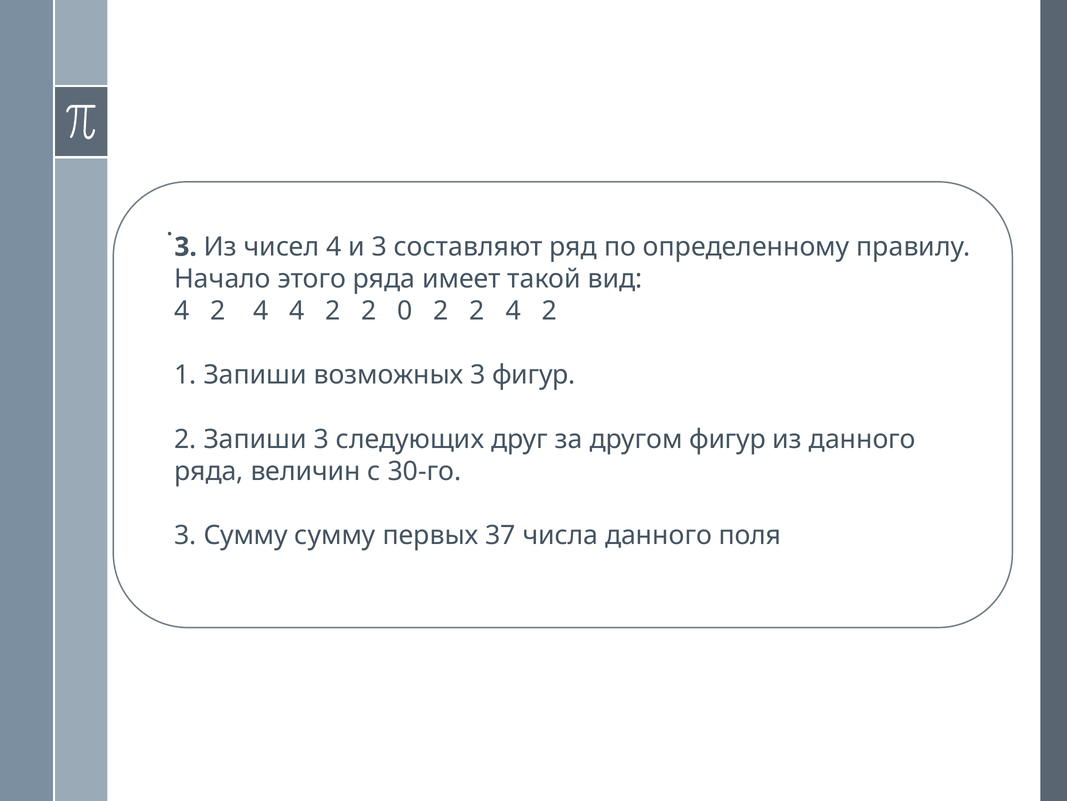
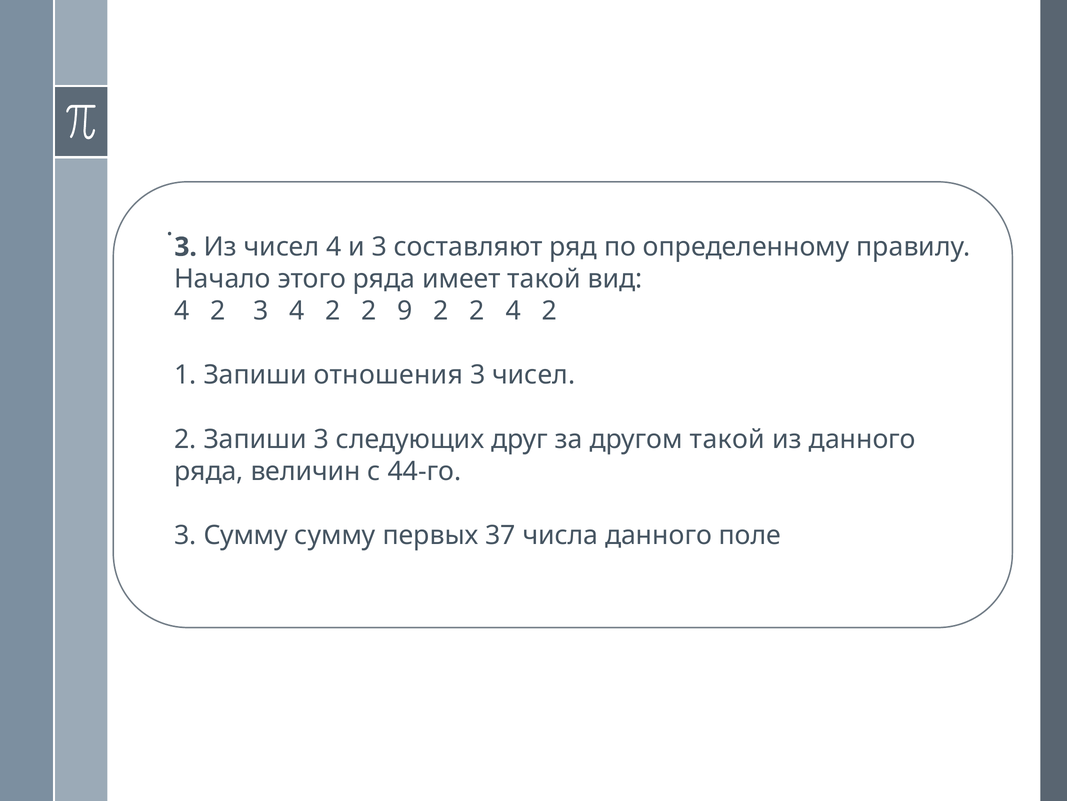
4 2 4: 4 -> 3
0: 0 -> 9
возможных: возможных -> отношения
3 фигур: фигур -> чисел
другом фигур: фигур -> такой
30-го: 30-го -> 44-го
поля: поля -> поле
